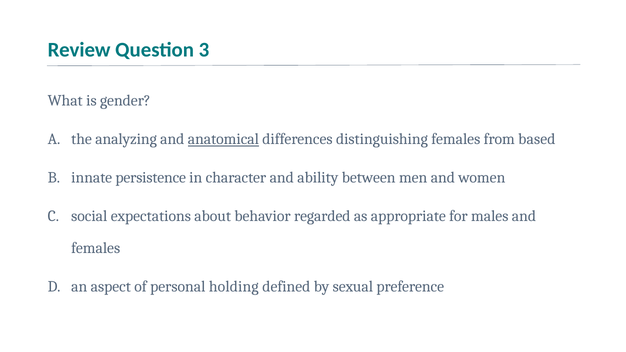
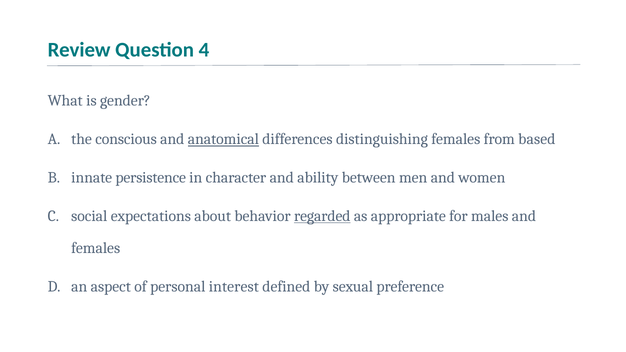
3: 3 -> 4
analyzing: analyzing -> conscious
regarded underline: none -> present
holding: holding -> interest
